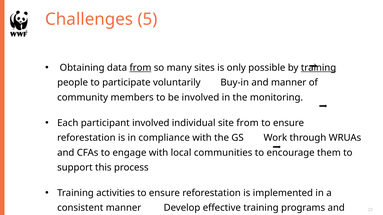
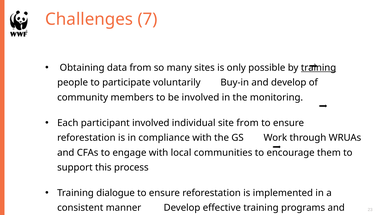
5: 5 -> 7
from at (140, 68) underline: present -> none
and manner: manner -> develop
activities: activities -> dialogue
